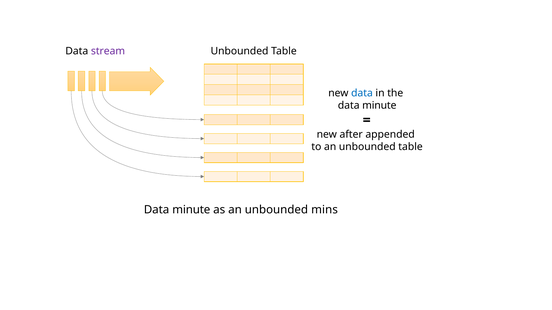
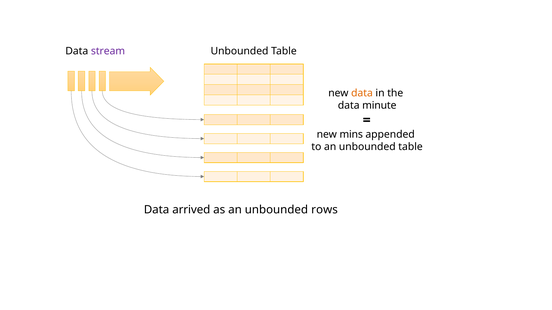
data at (362, 93) colour: blue -> orange
after: after -> mins
minute at (191, 210): minute -> arrived
mins: mins -> rows
